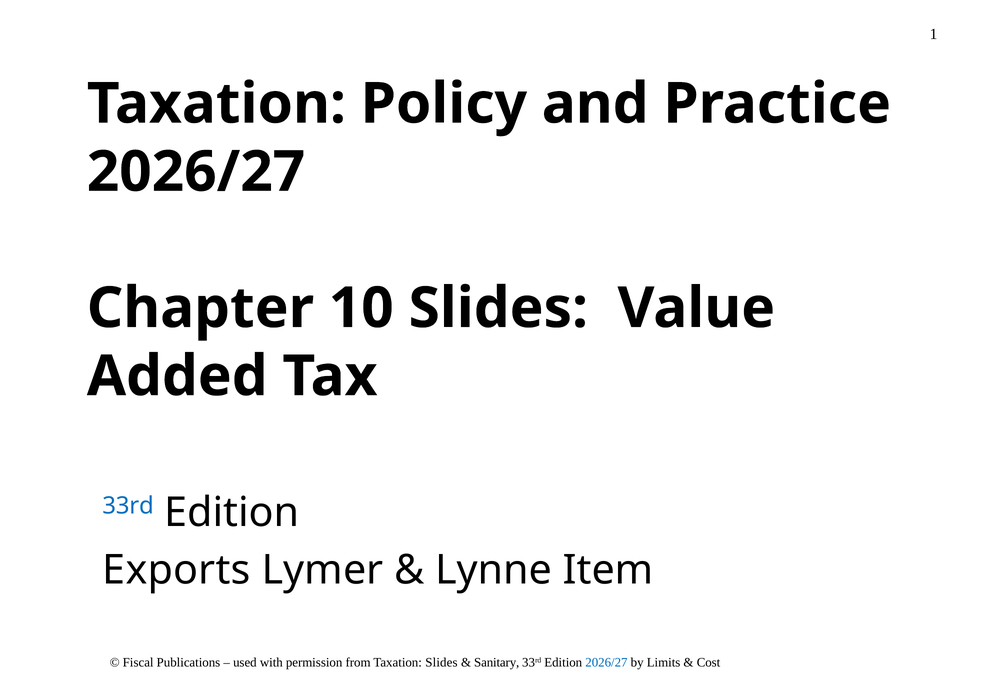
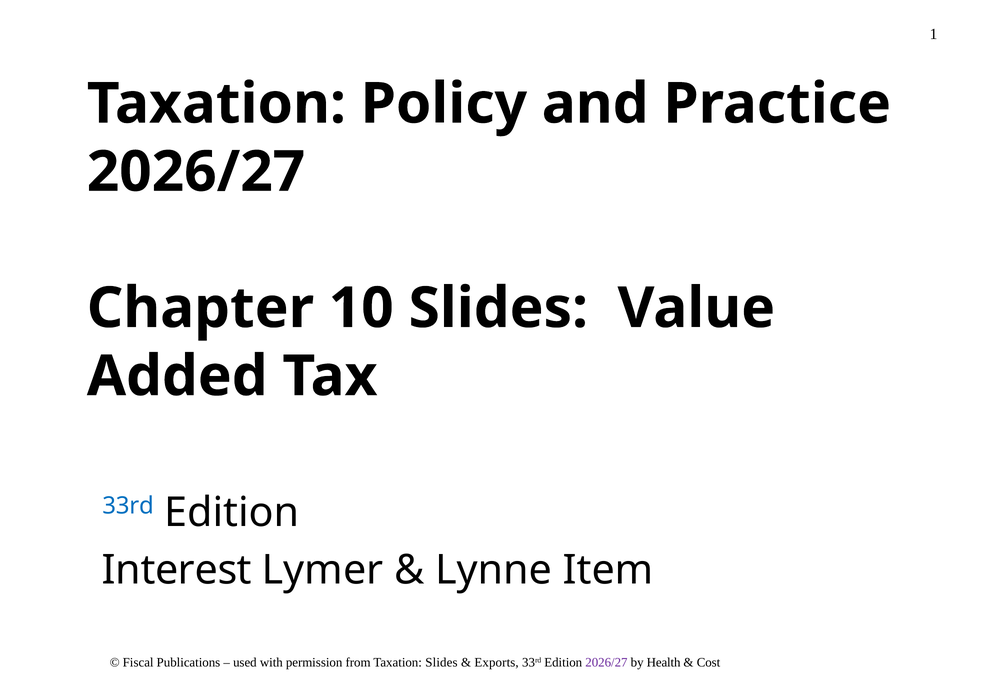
Exports: Exports -> Interest
Sanitary: Sanitary -> Exports
2026/27 at (606, 663) colour: blue -> purple
Limits: Limits -> Health
